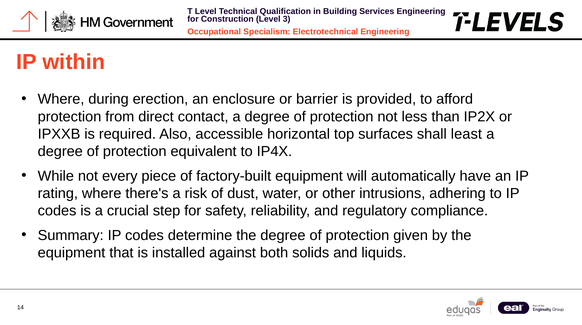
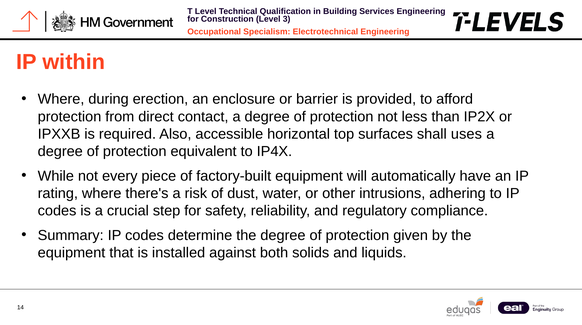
least: least -> uses
